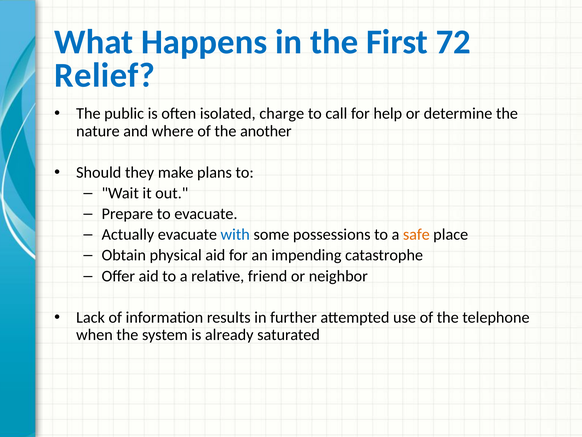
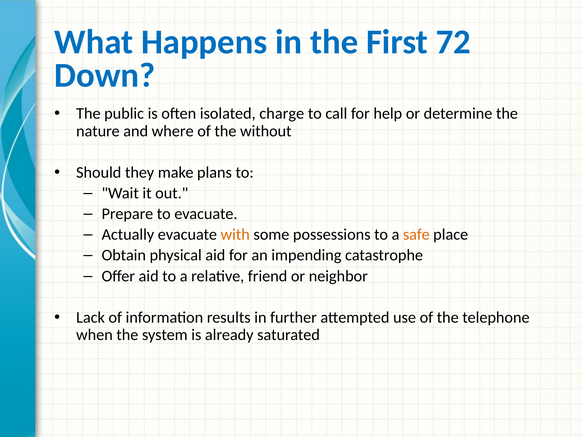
Relief: Relief -> Down
another: another -> without
with colour: blue -> orange
